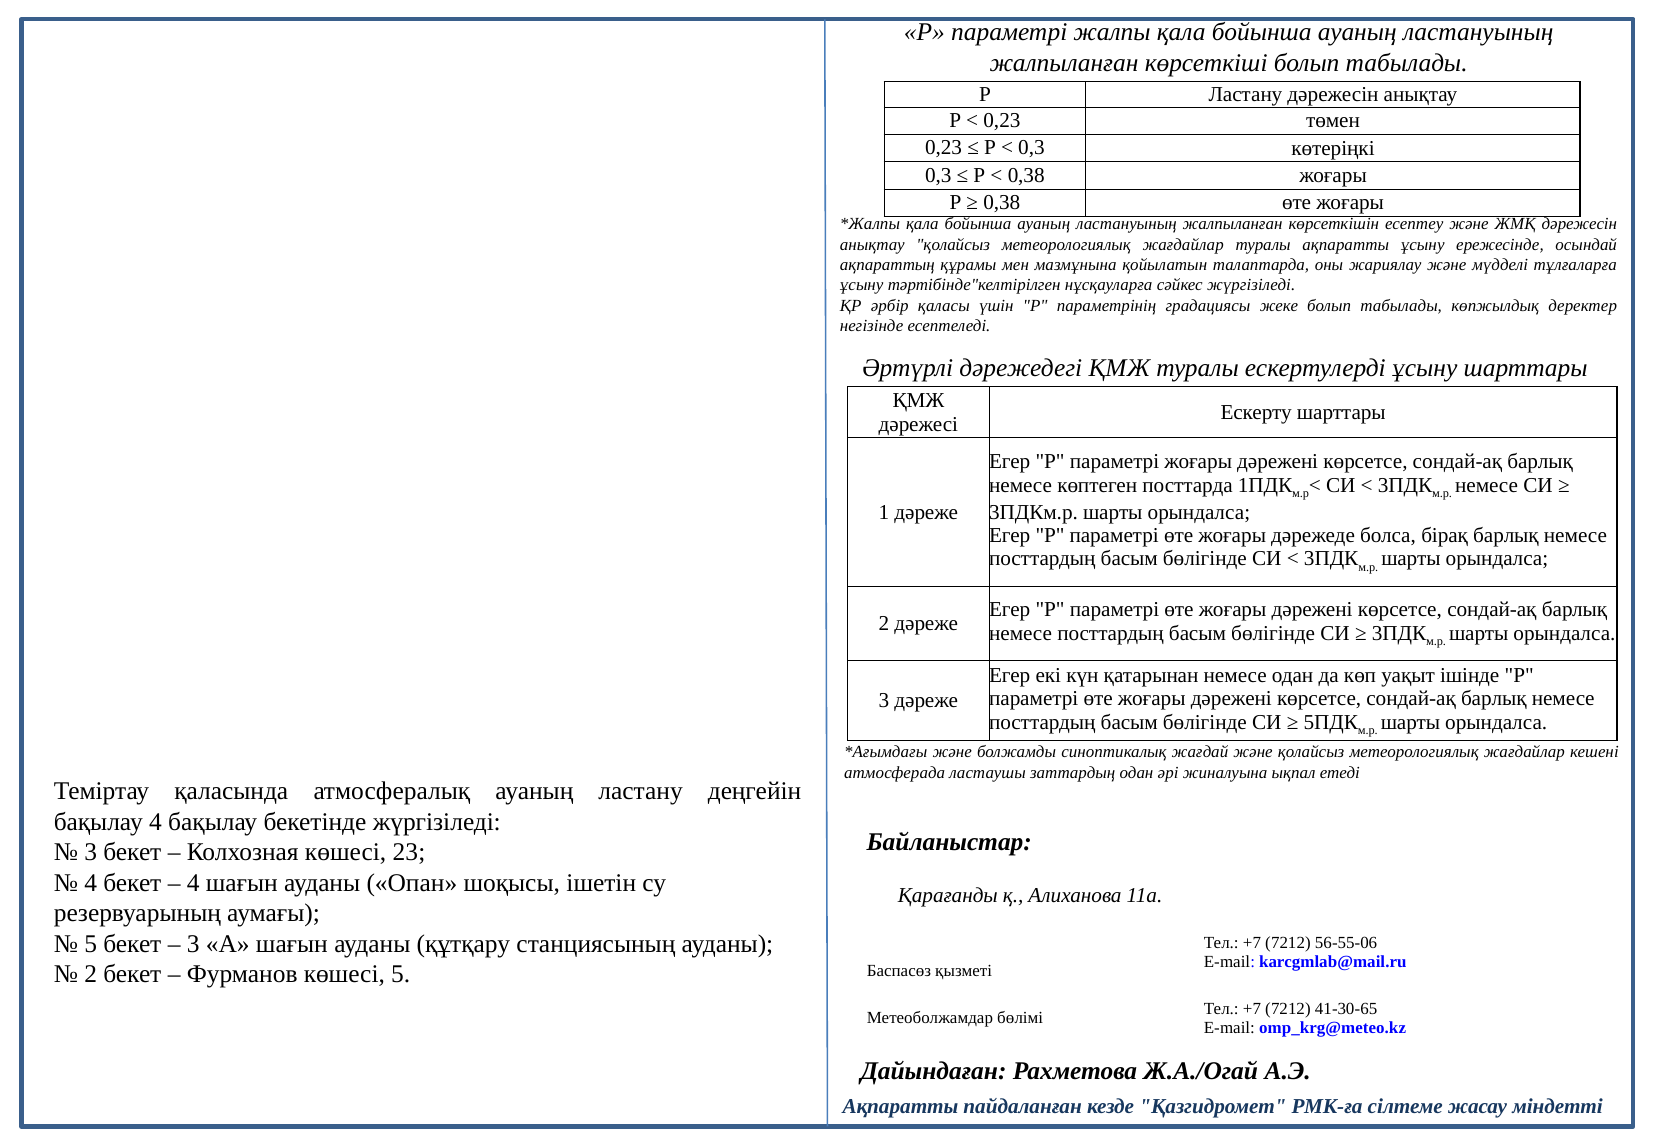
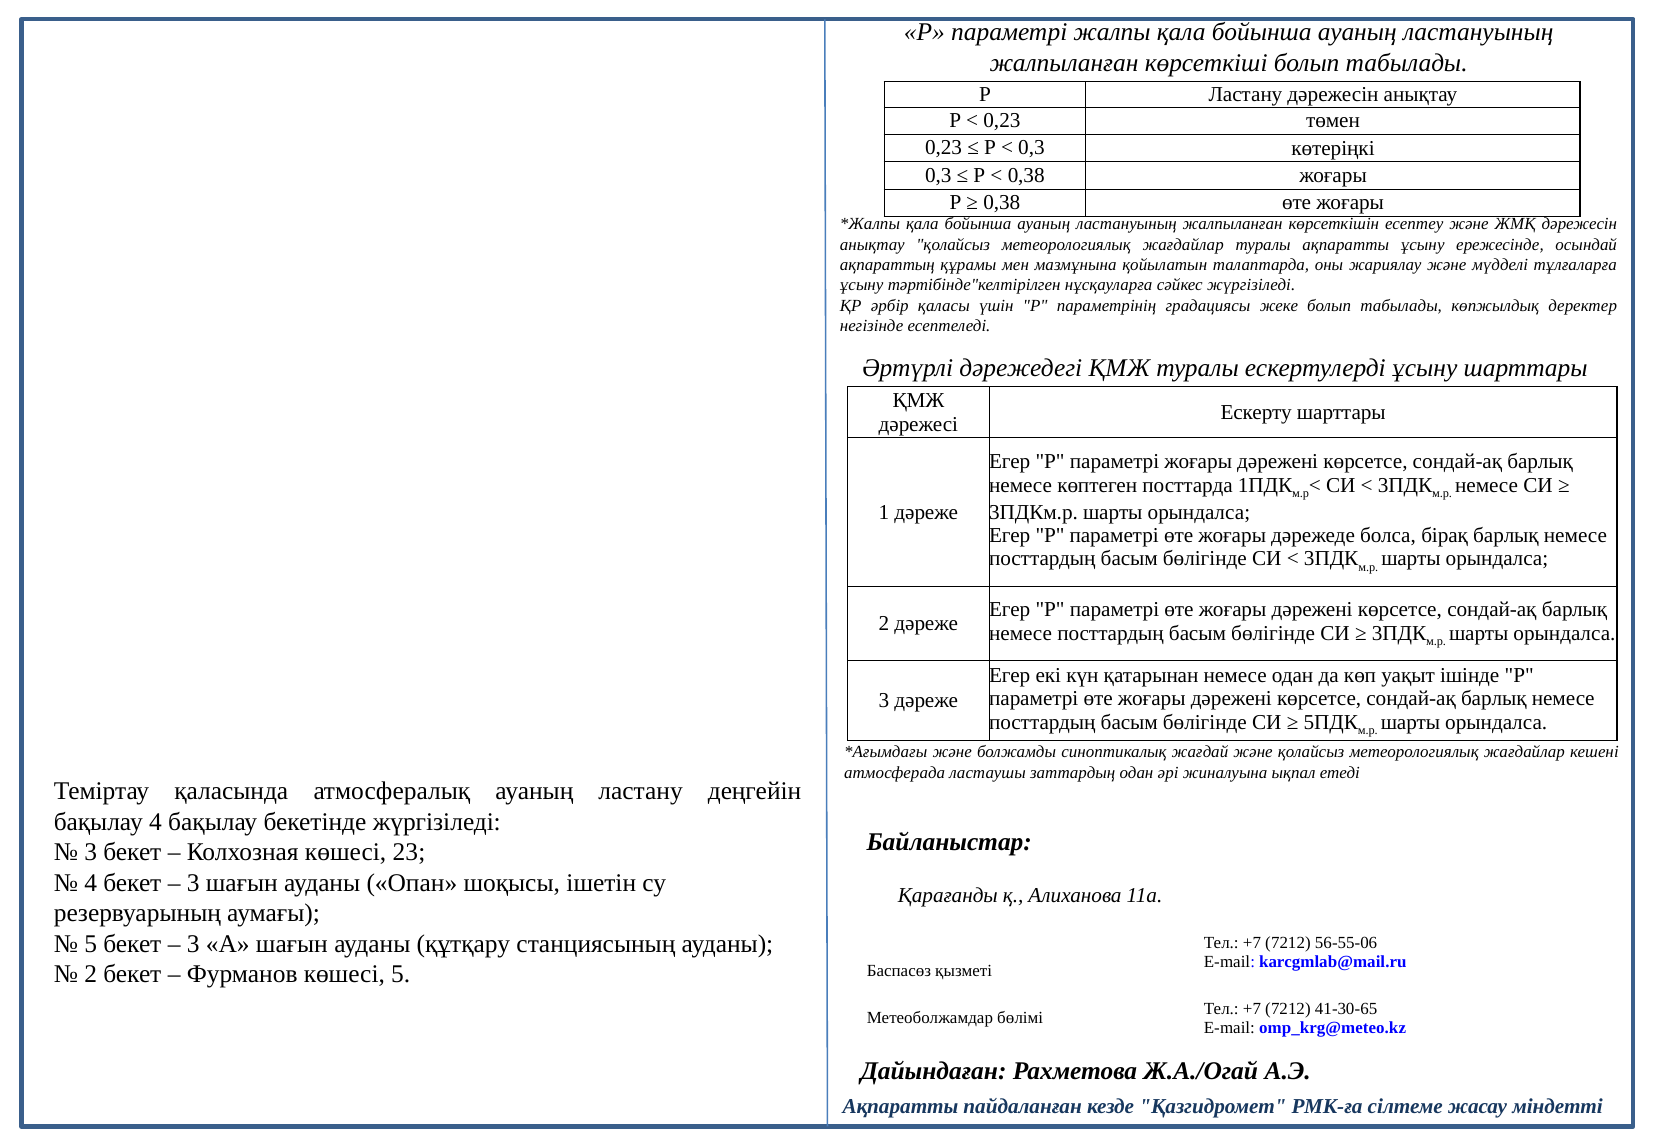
4 at (193, 883): 4 -> 3
